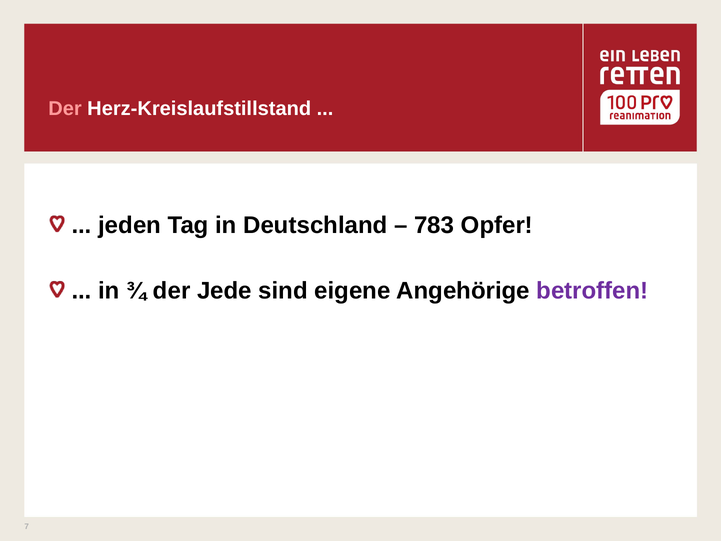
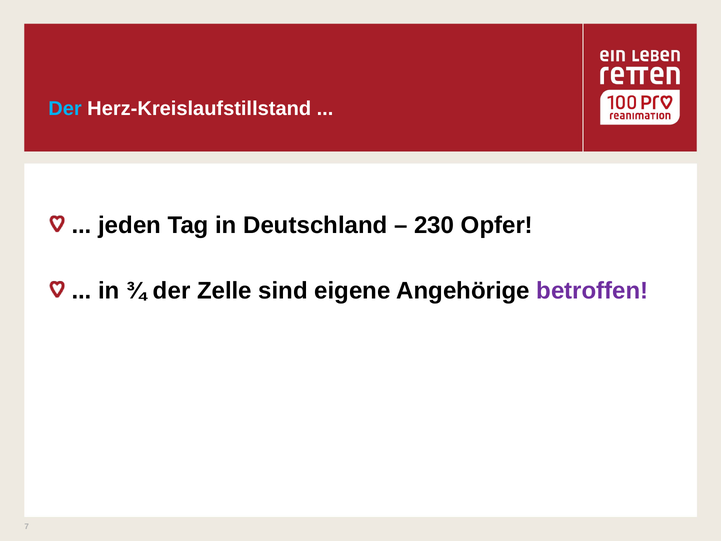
Der at (65, 109) colour: pink -> light blue
783: 783 -> 230
Jede: Jede -> Zelle
